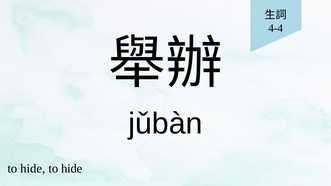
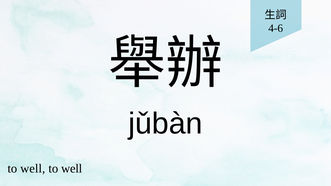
4-4: 4-4 -> 4-6
hide at (33, 169): hide -> well
hide at (72, 169): hide -> well
